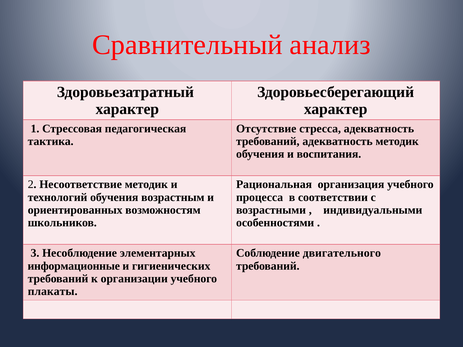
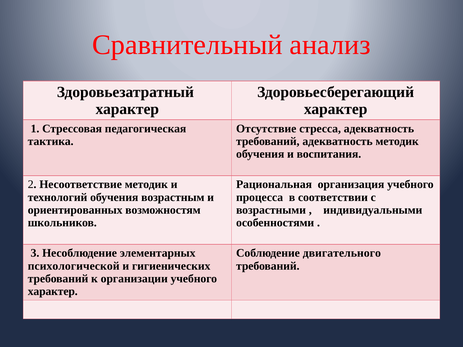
информационные: информационные -> психологической
плакаты at (53, 292): плакаты -> характер
